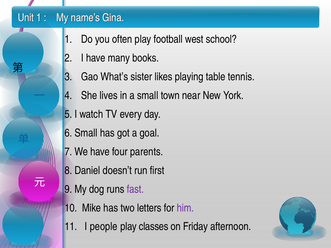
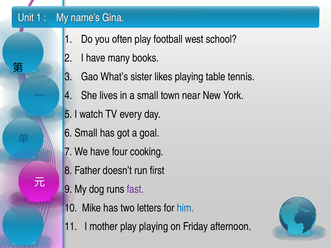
parents: parents -> cooking
Daniel: Daniel -> Father
him colour: purple -> blue
people: people -> mother
play classes: classes -> playing
